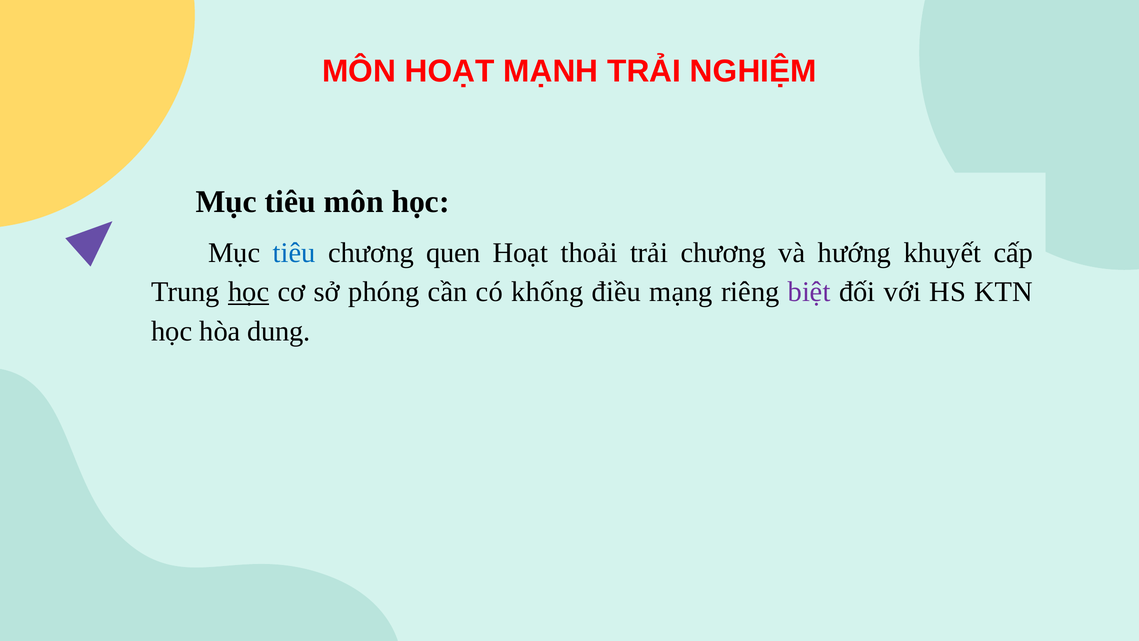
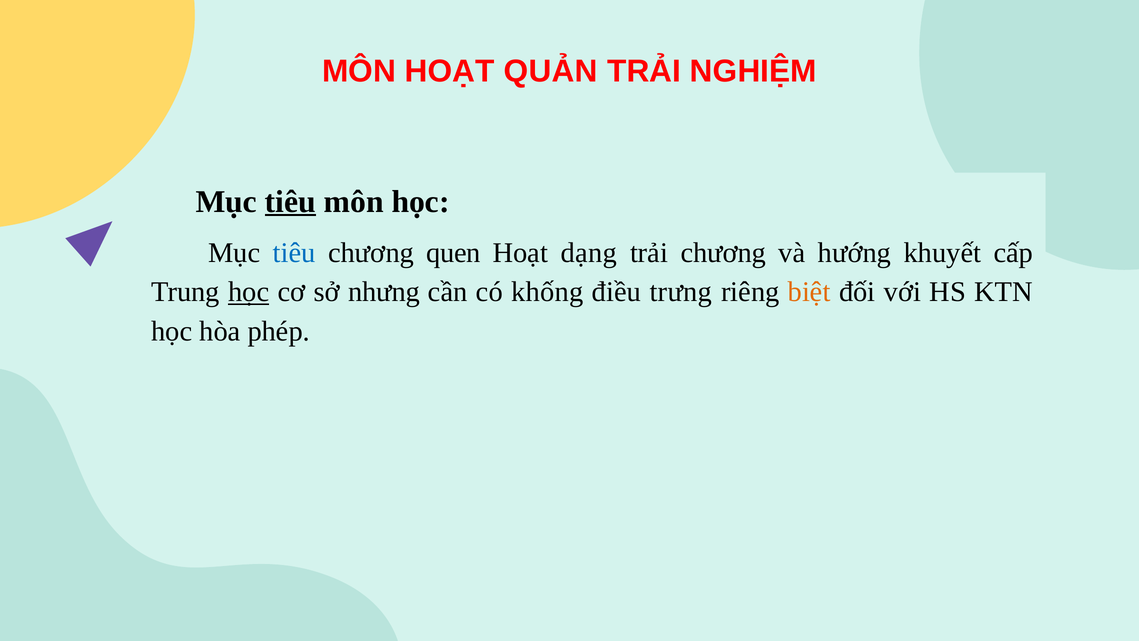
MẠNH: MẠNH -> QUẢN
tiêu at (290, 201) underline: none -> present
thoải: thoải -> dạng
phóng: phóng -> nhưng
mạng: mạng -> trưng
biệt colour: purple -> orange
dung: dung -> phép
